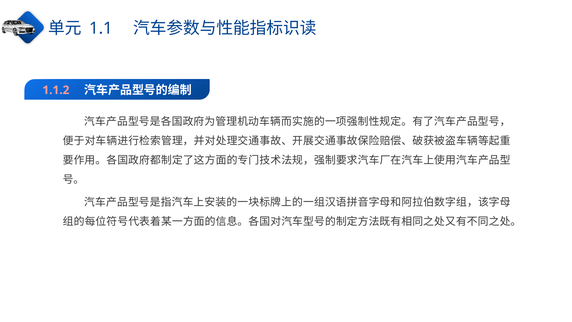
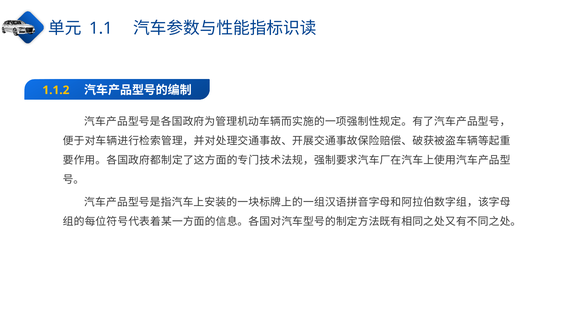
1.1.2 colour: pink -> yellow
